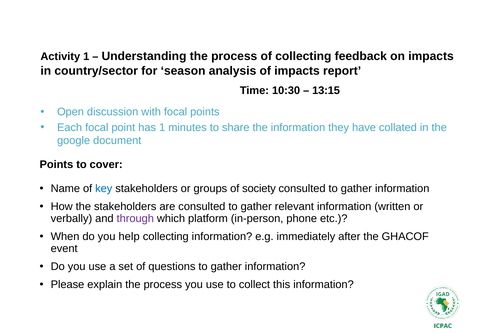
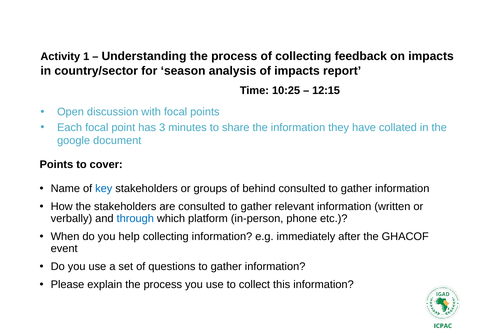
10:30: 10:30 -> 10:25
13:15: 13:15 -> 12:15
has 1: 1 -> 3
society: society -> behind
through colour: purple -> blue
